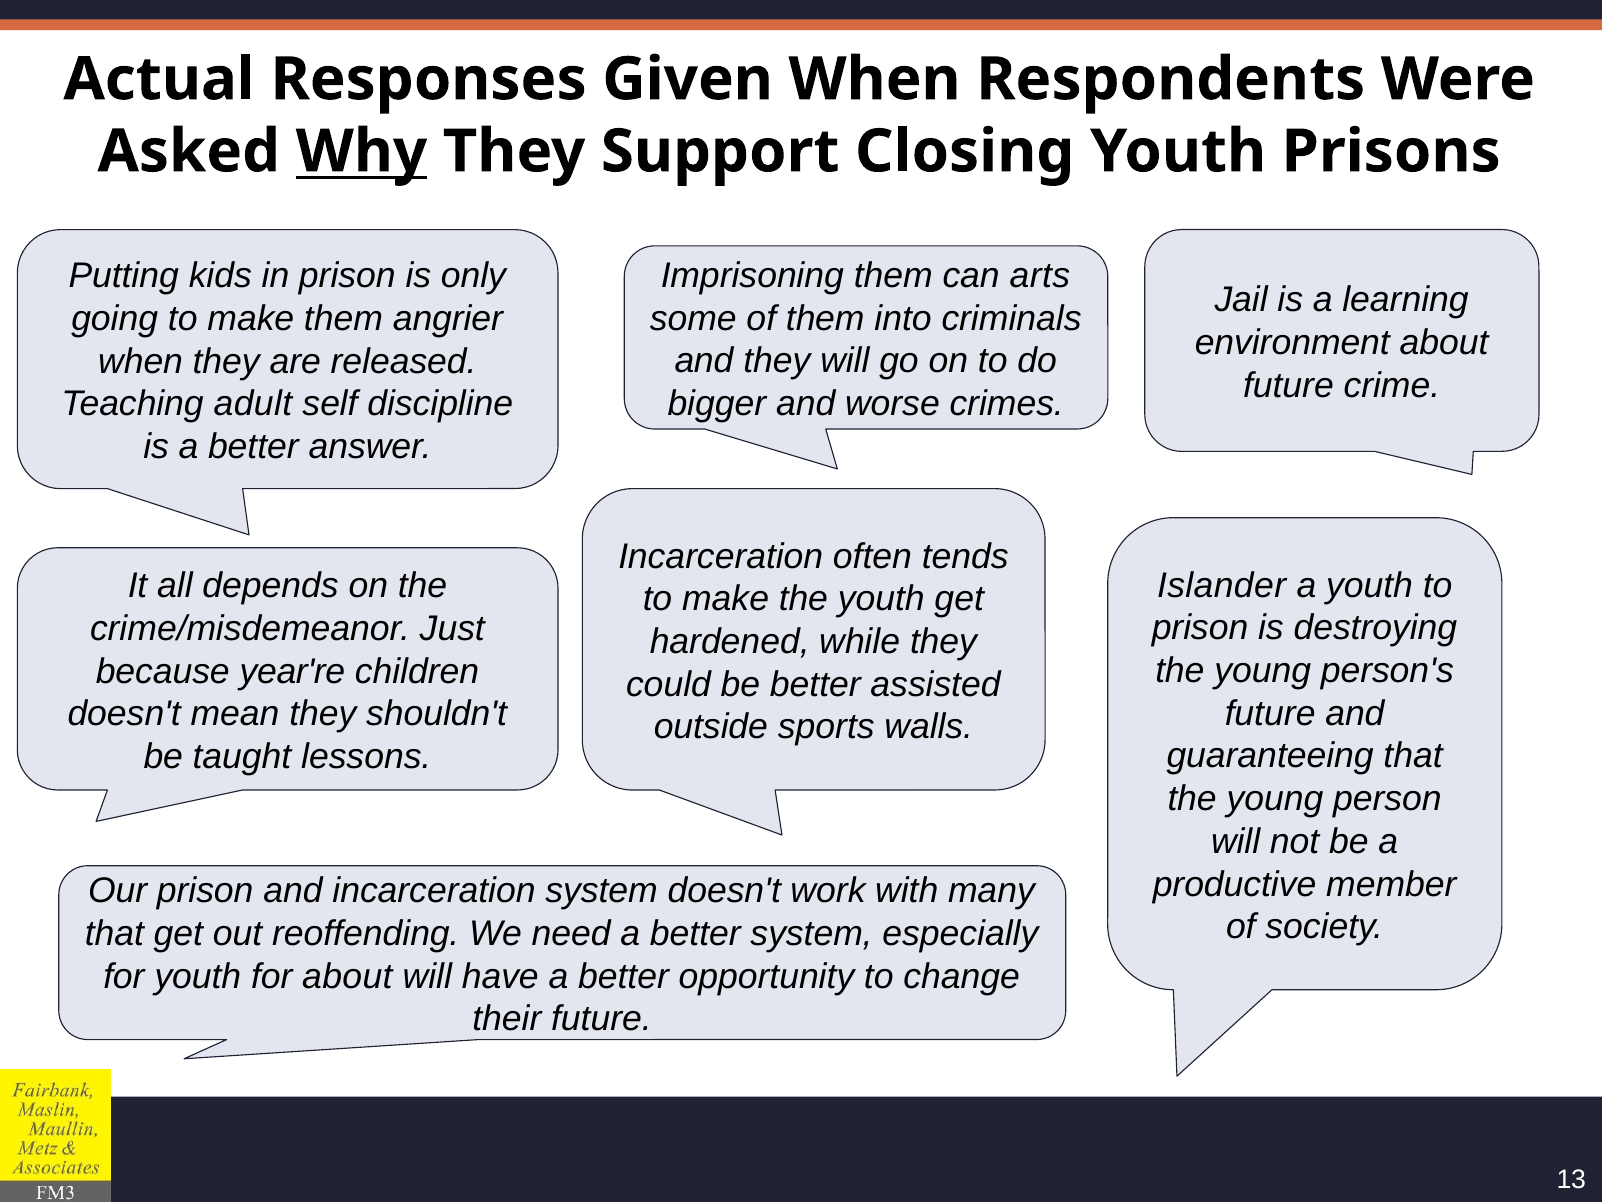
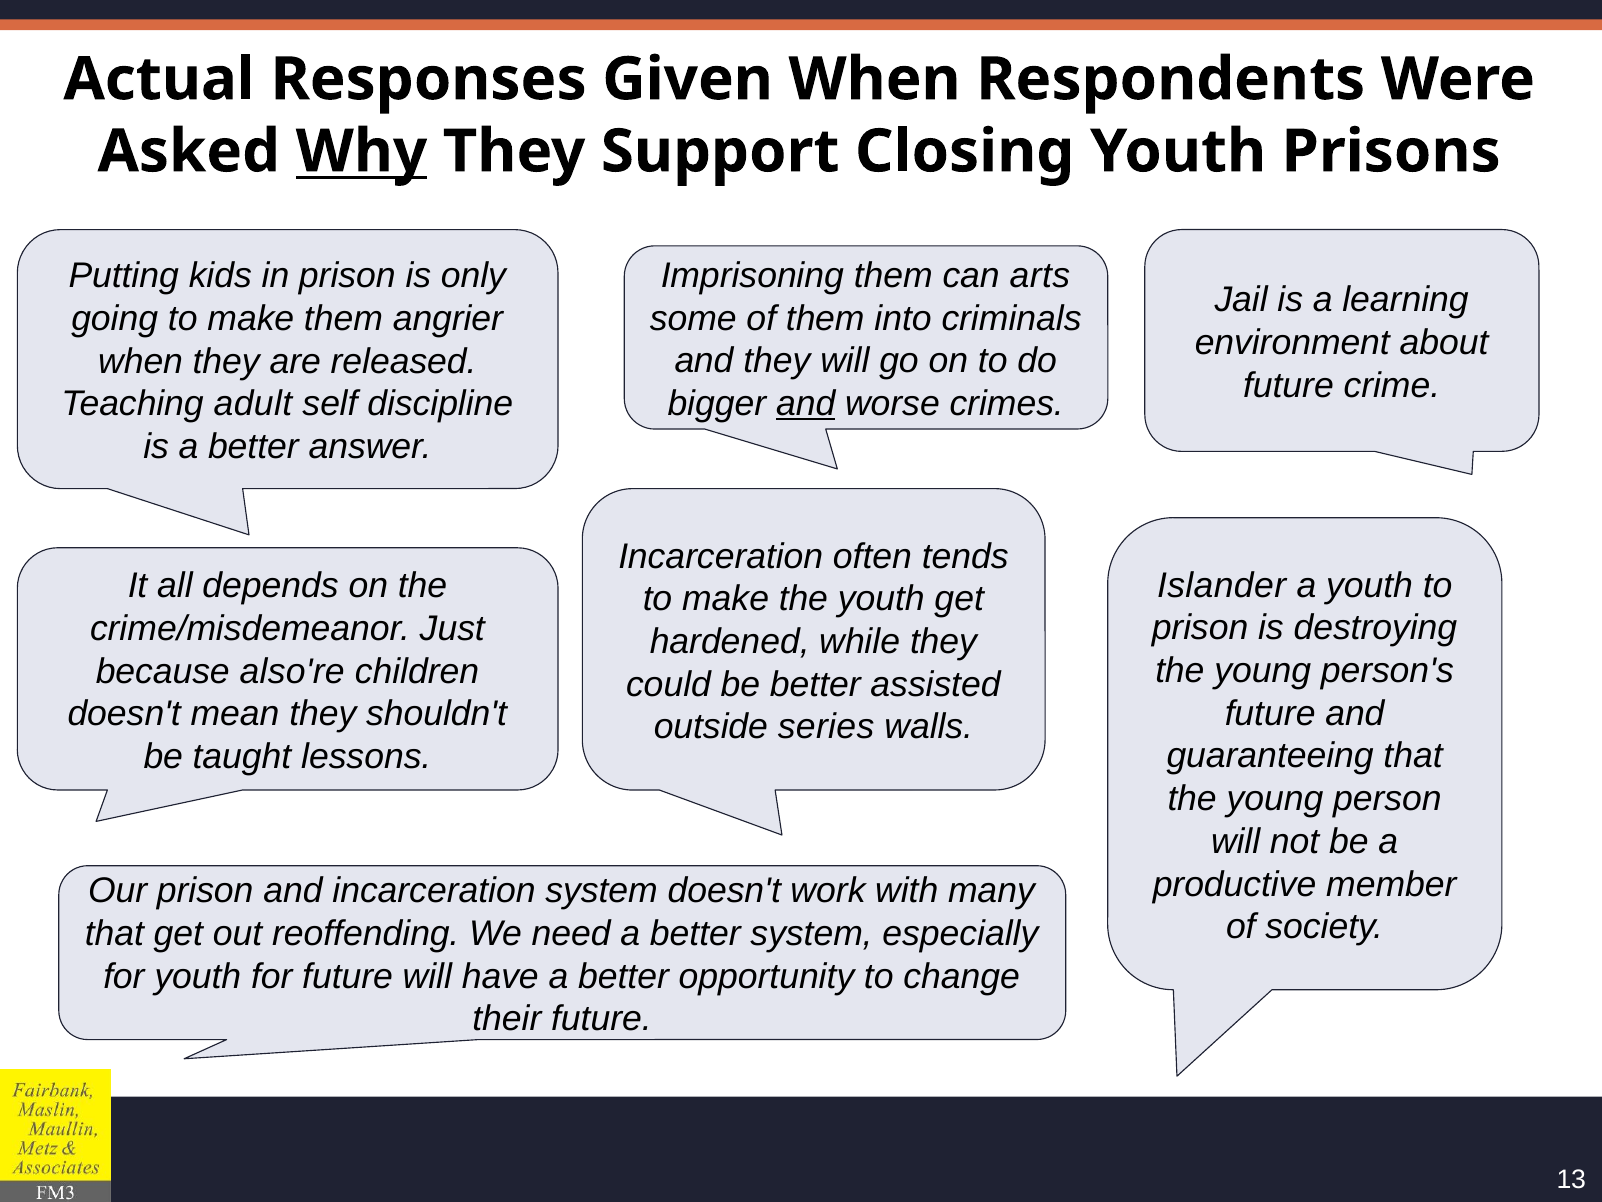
and at (806, 404) underline: none -> present
year're: year're -> also're
sports: sports -> series
for about: about -> future
